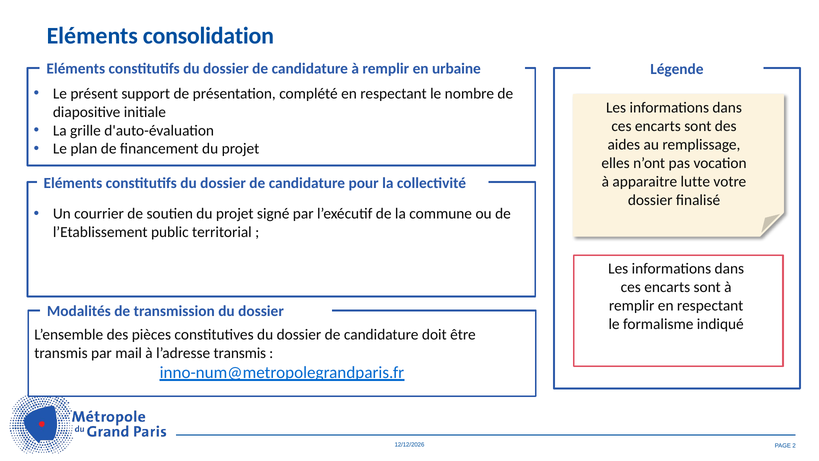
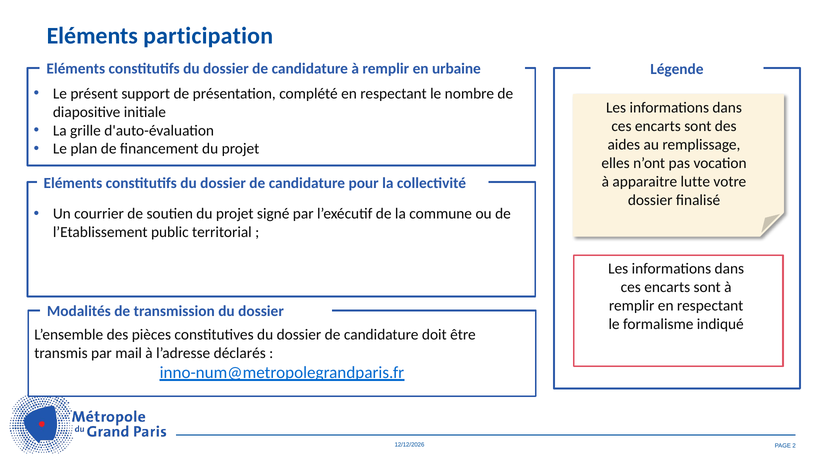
consolidation: consolidation -> participation
l’adresse transmis: transmis -> déclarés
